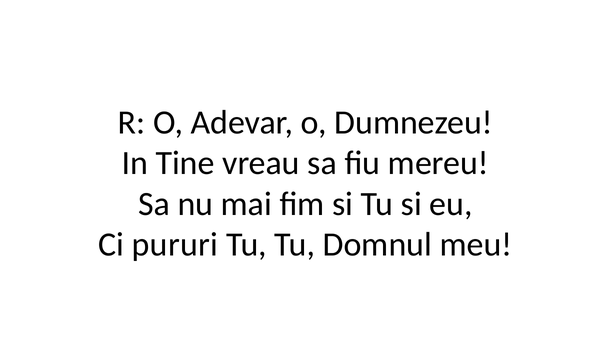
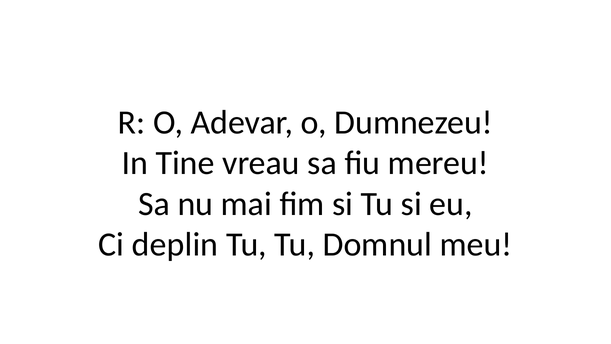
pururi: pururi -> deplin
